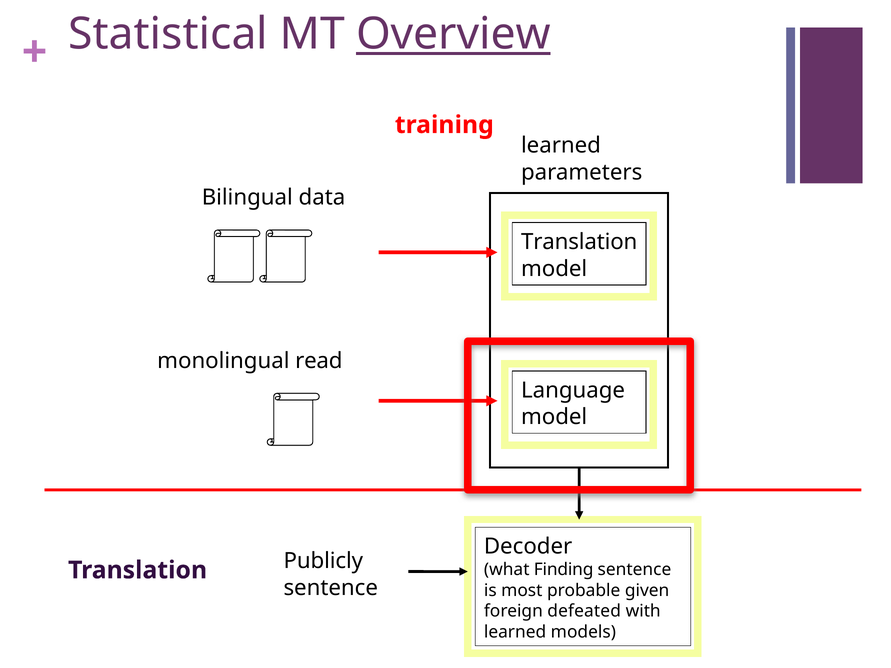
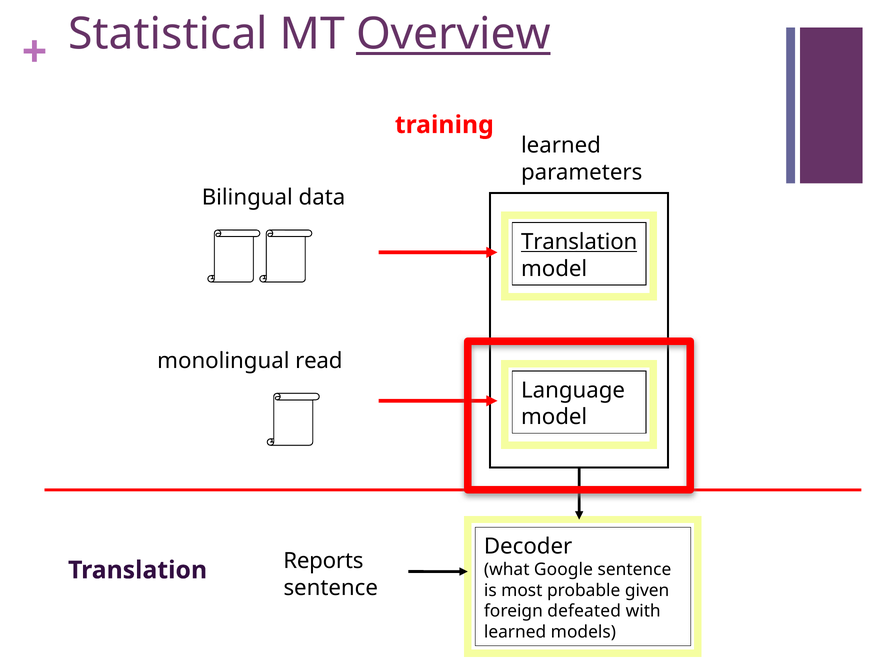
Translation at (579, 242) underline: none -> present
Publicly: Publicly -> Reports
Finding: Finding -> Google
